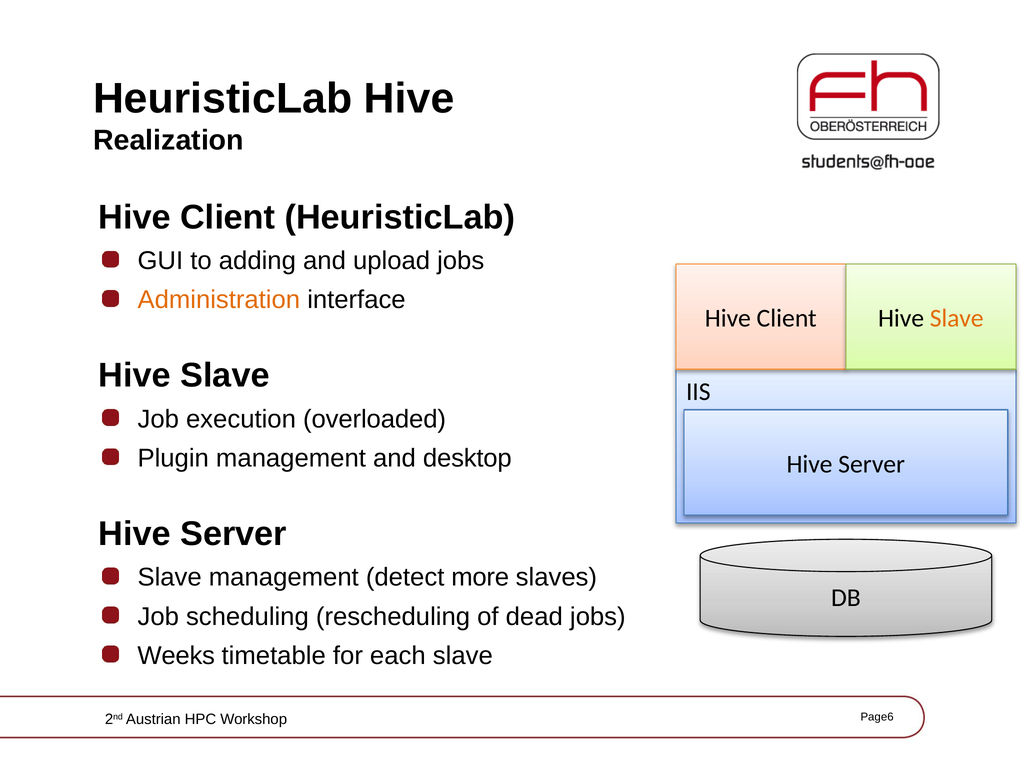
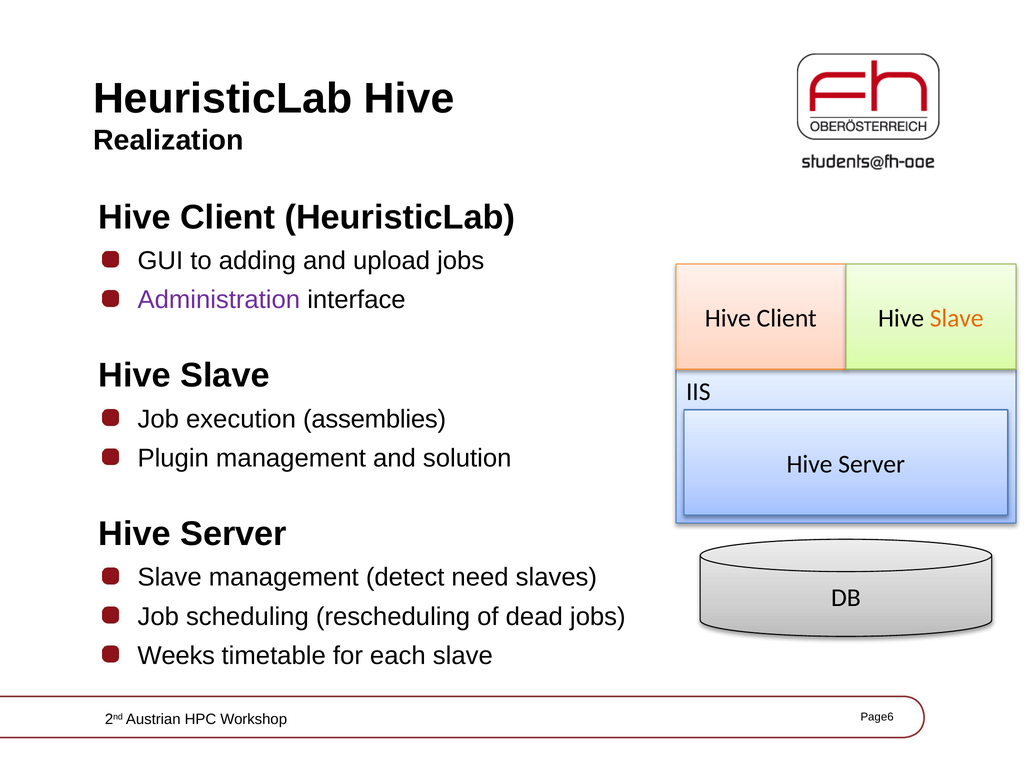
Administration colour: orange -> purple
overloaded: overloaded -> assemblies
desktop: desktop -> solution
more: more -> need
